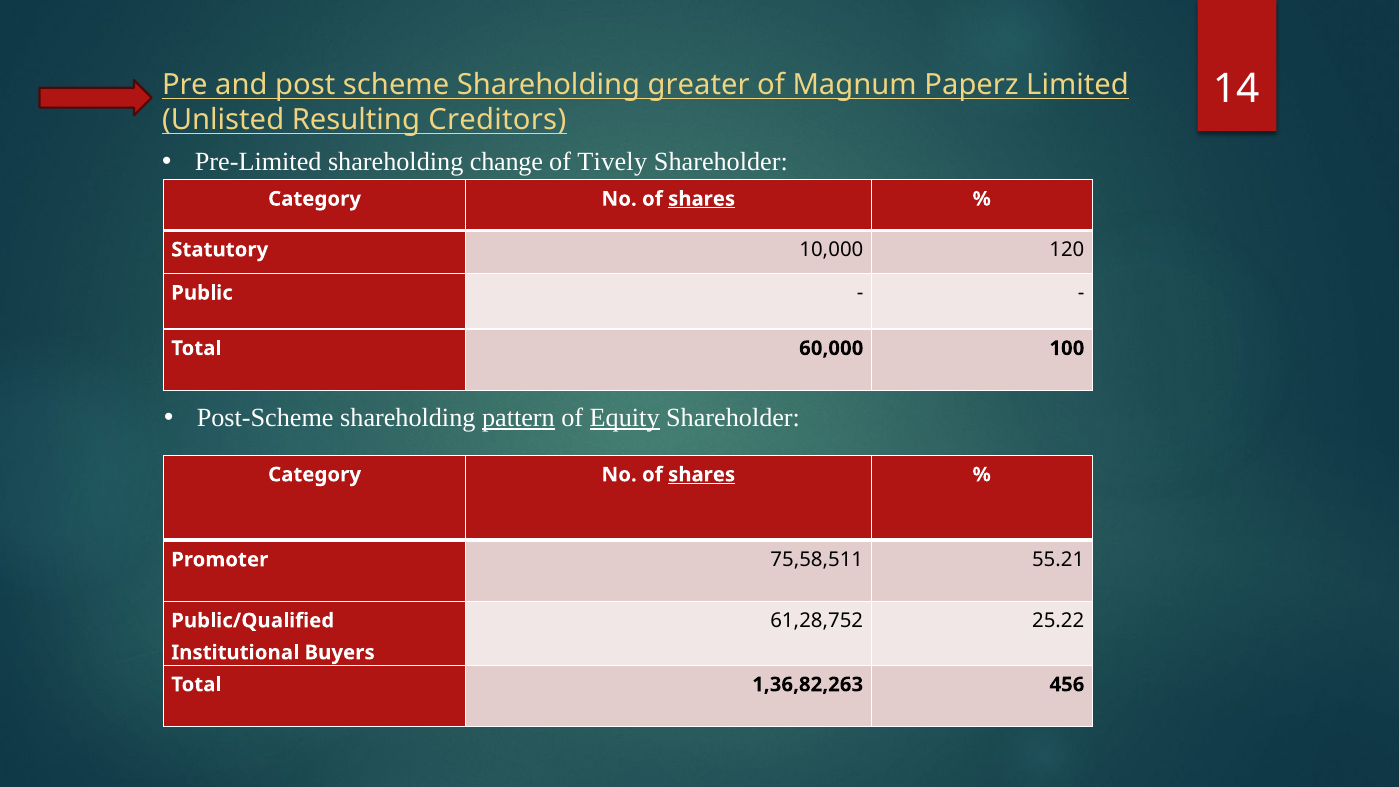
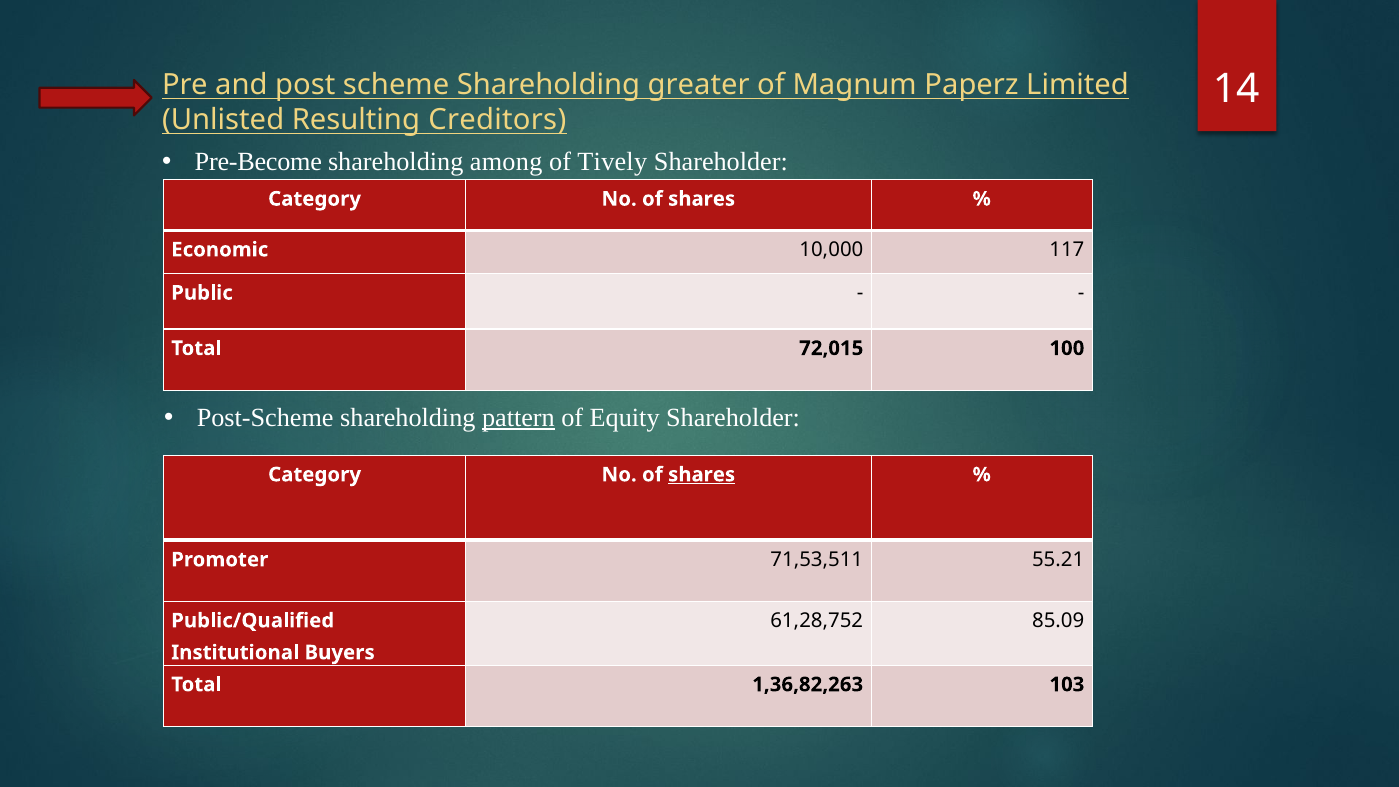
Pre-Limited: Pre-Limited -> Pre-Become
change: change -> among
shares at (702, 199) underline: present -> none
Statutory: Statutory -> Economic
120: 120 -> 117
60,000: 60,000 -> 72,015
Equity underline: present -> none
75,58,511: 75,58,511 -> 71,53,511
25.22: 25.22 -> 85.09
456: 456 -> 103
